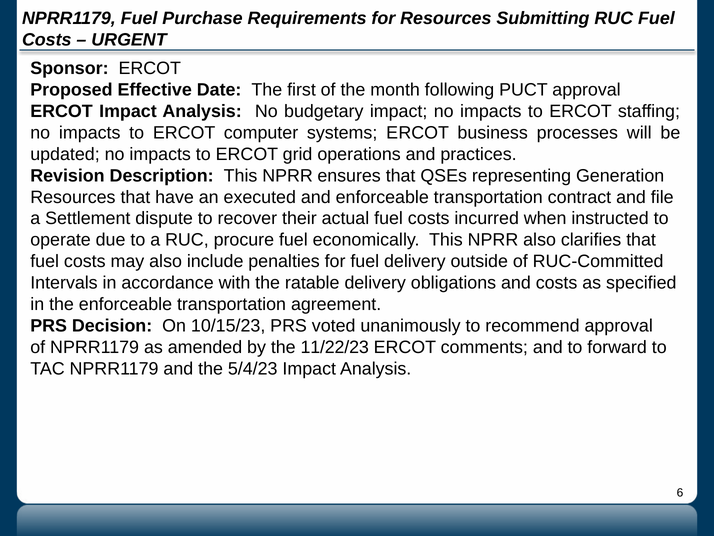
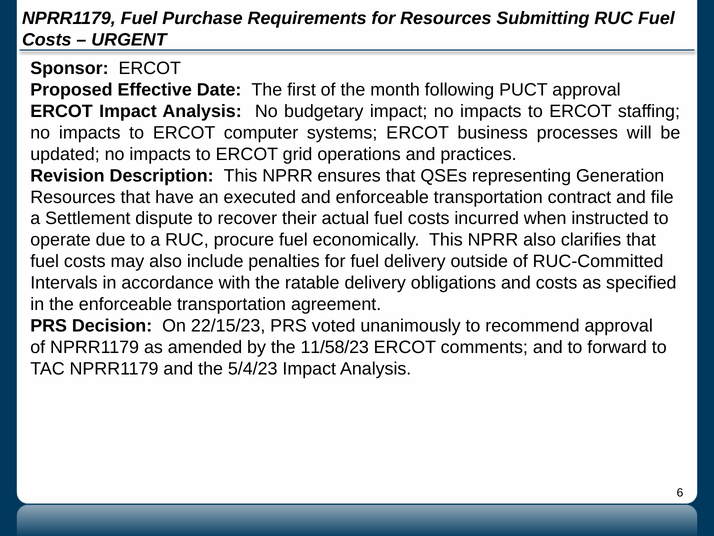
10/15/23: 10/15/23 -> 22/15/23
11/22/23: 11/22/23 -> 11/58/23
